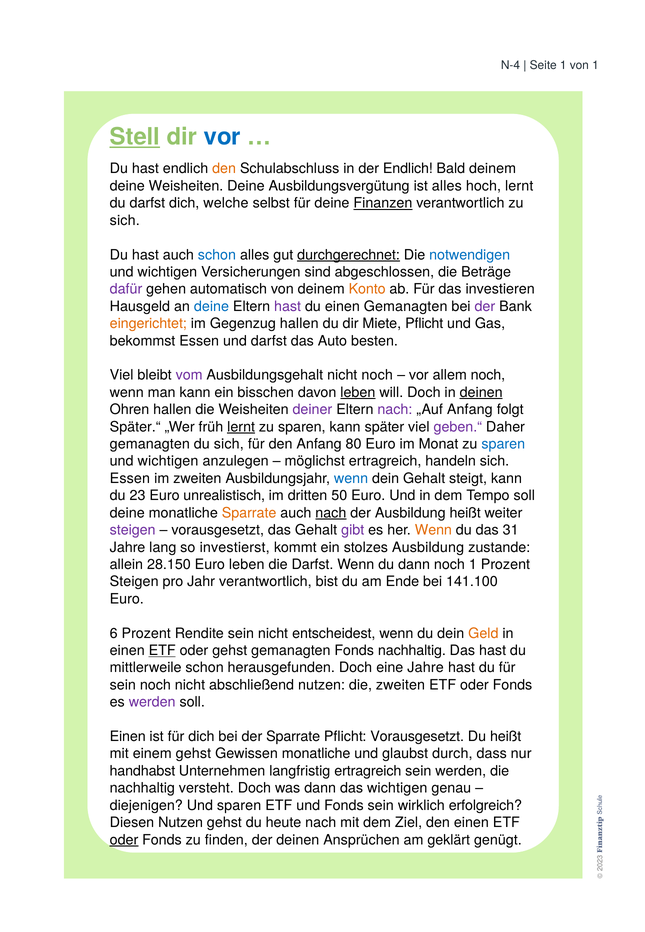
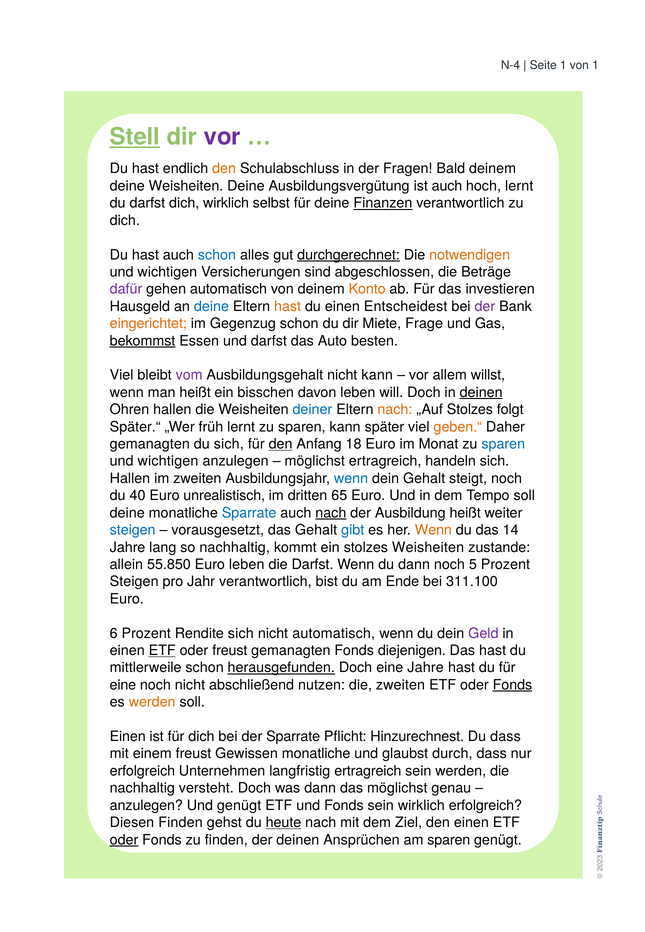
vor at (222, 137) colour: blue -> purple
der Endlich: Endlich -> Fragen
ist alles: alles -> auch
dich welche: welche -> wirklich
sich at (125, 220): sich -> dich
notwendigen colour: blue -> orange
hast at (288, 306) colour: purple -> orange
einen Gemanagten: Gemanagten -> Entscheidest
Gegenzug hallen: hallen -> schon
Miete Pflicht: Pflicht -> Frage
bekommst underline: none -> present
nicht noch: noch -> kann
allem noch: noch -> willst
man kann: kann -> heißt
leben at (358, 392) underline: present -> none
deiner colour: purple -> blue
nach at (395, 409) colour: purple -> orange
„Auf Anfang: Anfang -> Stolzes
lernt at (241, 427) underline: present -> none
geben.“ colour: purple -> orange
den at (281, 444) underline: none -> present
80: 80 -> 18
Essen at (130, 478): Essen -> Hallen
steigt kann: kann -> noch
23: 23 -> 40
50: 50 -> 65
Sparrate at (249, 513) colour: orange -> blue
steigen at (133, 530) colour: purple -> blue
gibt colour: purple -> blue
31: 31 -> 14
so investierst: investierst -> nachhaltig
stolzes Ausbildung: Ausbildung -> Weisheiten
28.150: 28.150 -> 55.850
noch 1: 1 -> 5
141.100: 141.100 -> 311.100
Rendite sein: sein -> sich
nicht entscheidest: entscheidest -> automatisch
Geld colour: orange -> purple
oder gehst: gehst -> freust
Fonds nachhaltig: nachhaltig -> diejenigen
herausgefunden underline: none -> present
sein at (123, 685): sein -> eine
Fonds at (512, 685) underline: none -> present
werden at (152, 702) colour: purple -> orange
Pflicht Vorausgesetzt: Vorausgesetzt -> Hinzurechnest
Du heißt: heißt -> dass
einem gehst: gehst -> freust
handhabst at (142, 771): handhabst -> erfolgreich
das wichtigen: wichtigen -> möglichst
diejenigen at (146, 805): diejenigen -> anzulegen
Und sparen: sparen -> genügt
Diesen Nutzen: Nutzen -> Finden
heute underline: none -> present
am geklärt: geklärt -> sparen
